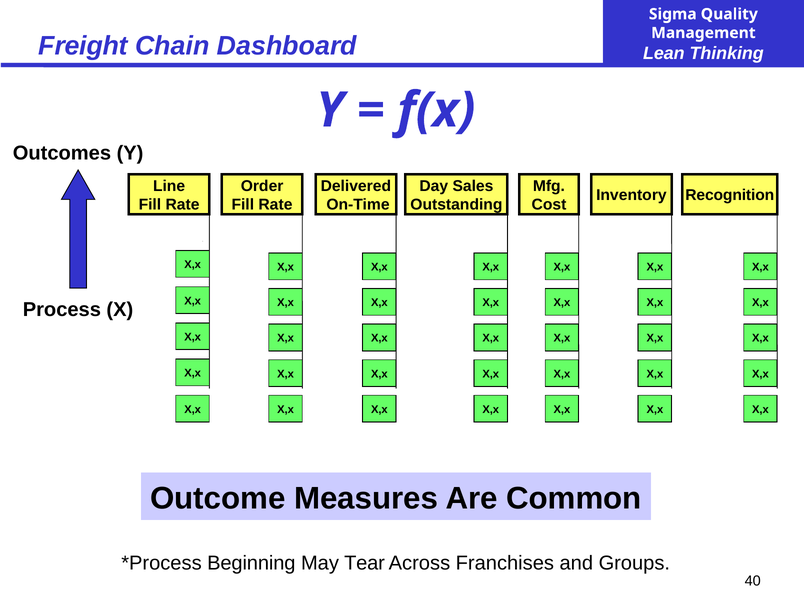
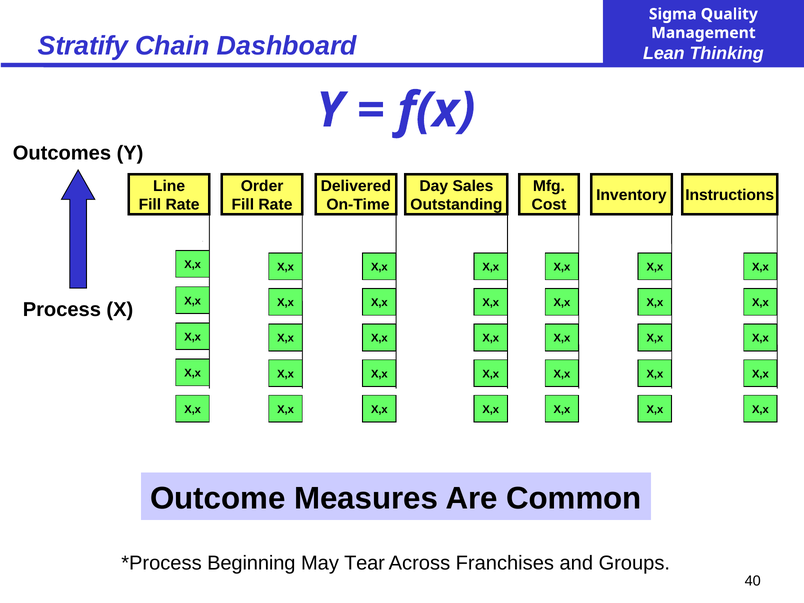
Freight: Freight -> Stratify
Recognition: Recognition -> Instructions
